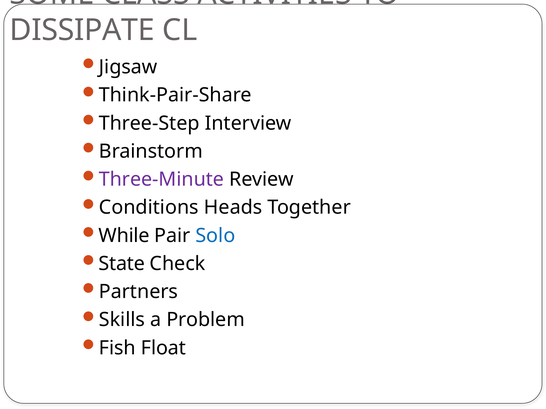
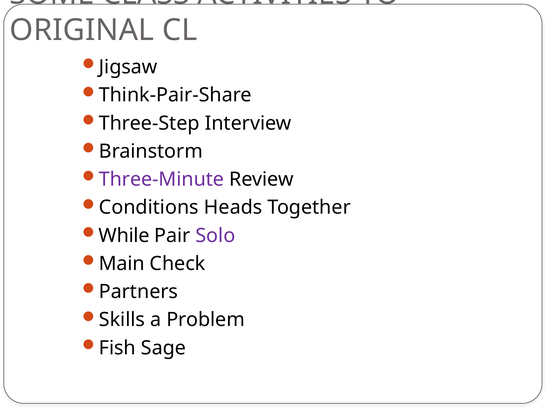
DISSIPATE: DISSIPATE -> ORIGINAL
Solo colour: blue -> purple
State: State -> Main
Float: Float -> Sage
